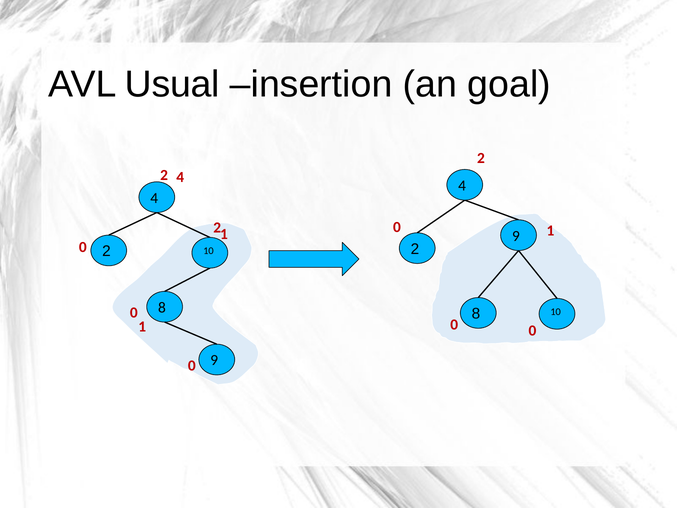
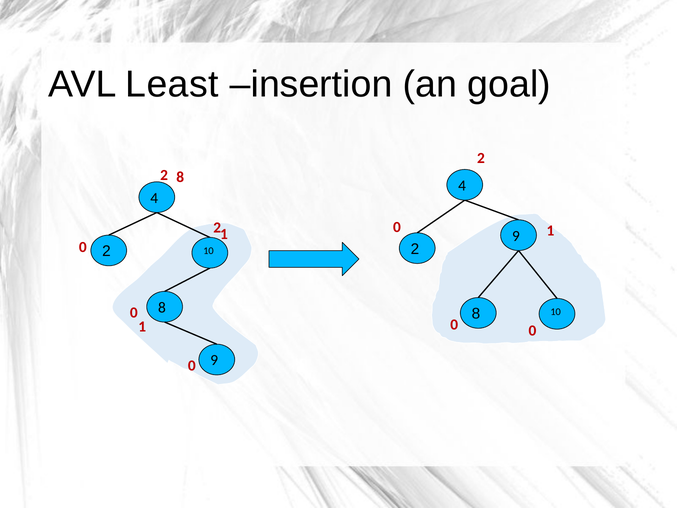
Usual: Usual -> Least
2 4: 4 -> 8
